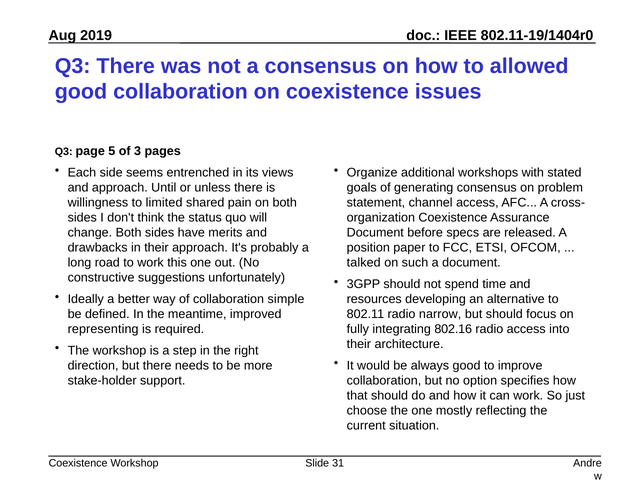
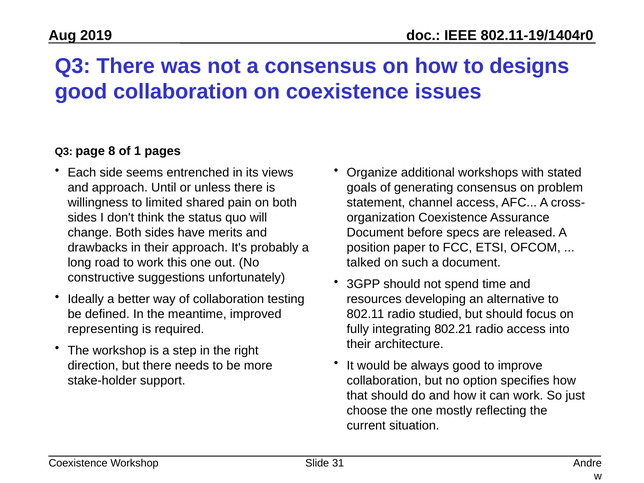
allowed: allowed -> designs
5: 5 -> 8
3: 3 -> 1
simple: simple -> testing
narrow: narrow -> studied
802.16: 802.16 -> 802.21
